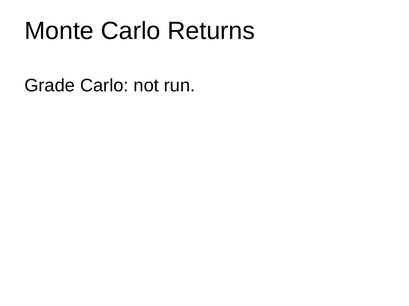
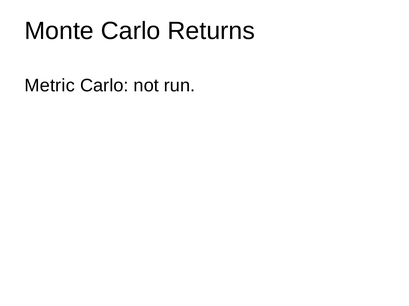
Grade: Grade -> Metric
